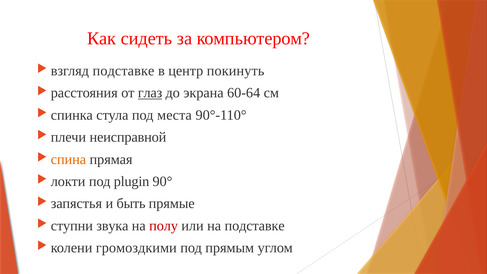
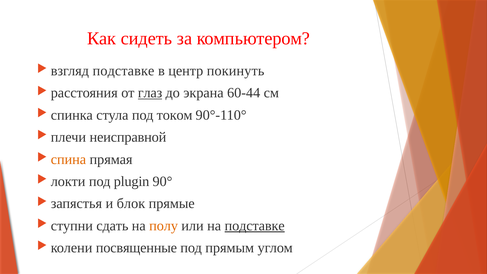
60-64: 60-64 -> 60-44
места: места -> током
быть: быть -> блок
звука: звука -> сдать
полу colour: red -> orange
подставке at (255, 226) underline: none -> present
громоздкими: громоздкими -> посвященные
